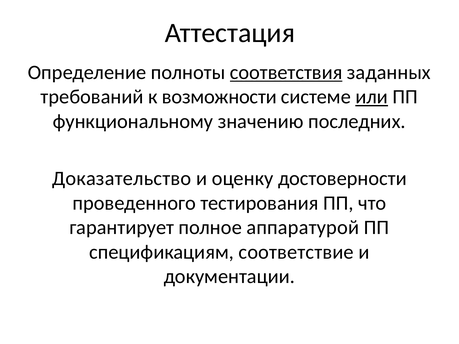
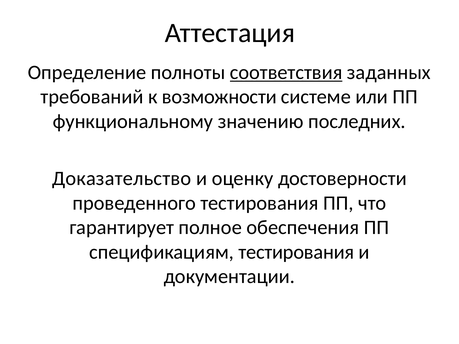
или underline: present -> none
аппаратурой: аппаратурой -> обеспечения
спецификациям соответствие: соответствие -> тестирования
